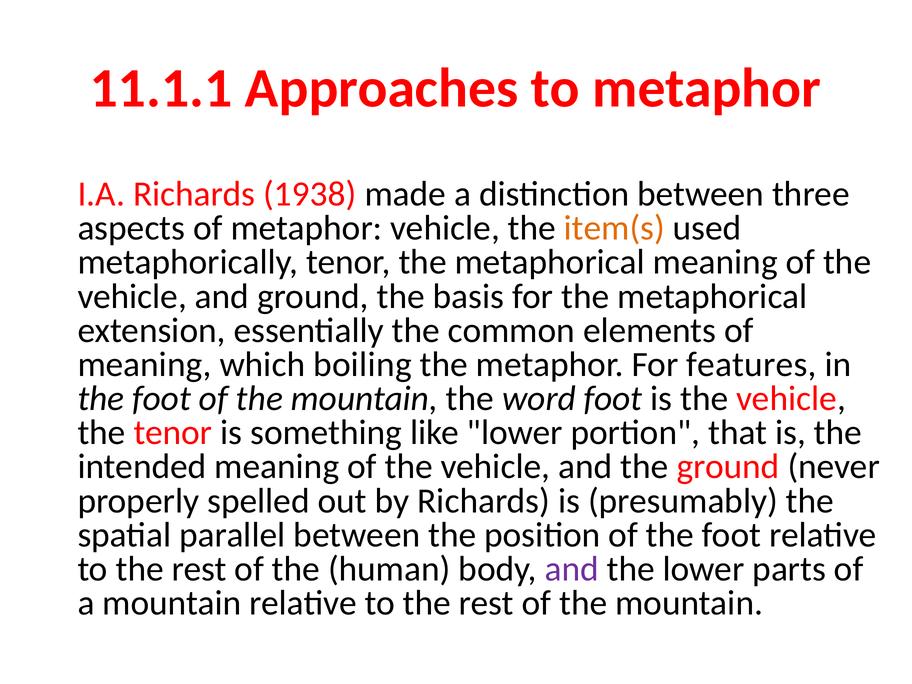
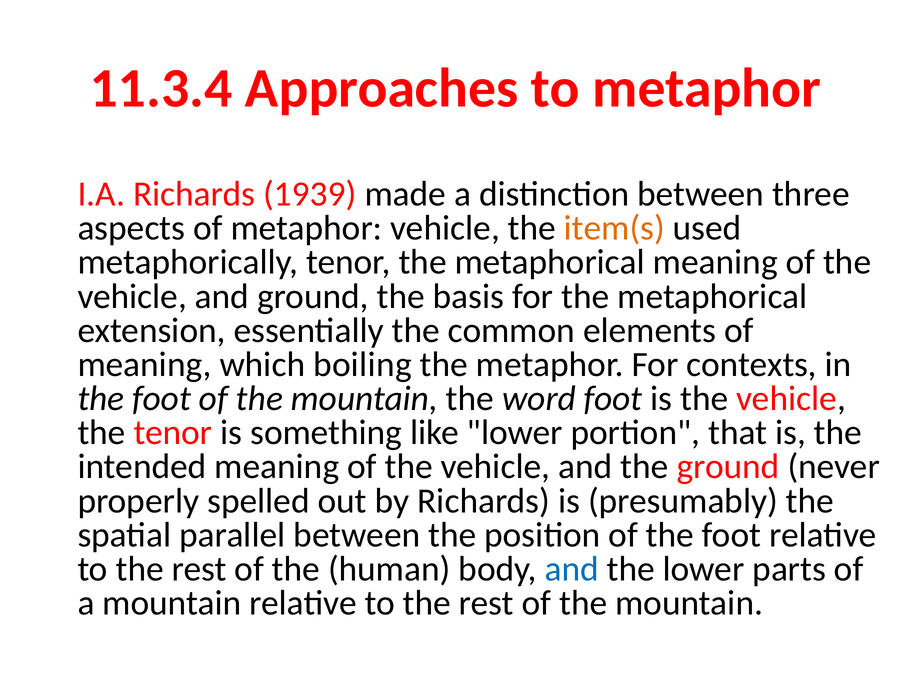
11.1.1: 11.1.1 -> 11.3.4
1938: 1938 -> 1939
features: features -> contexts
and at (572, 569) colour: purple -> blue
